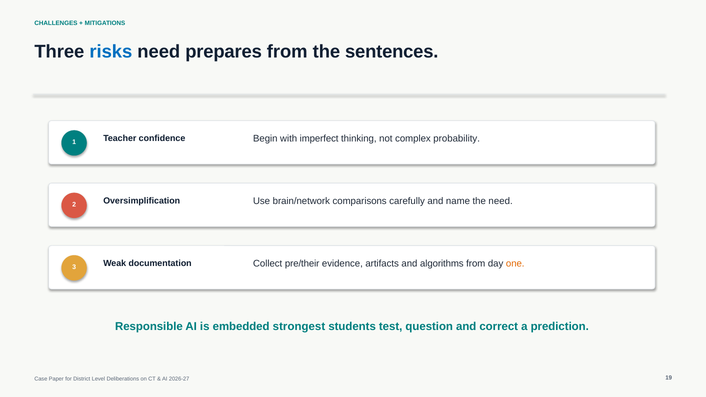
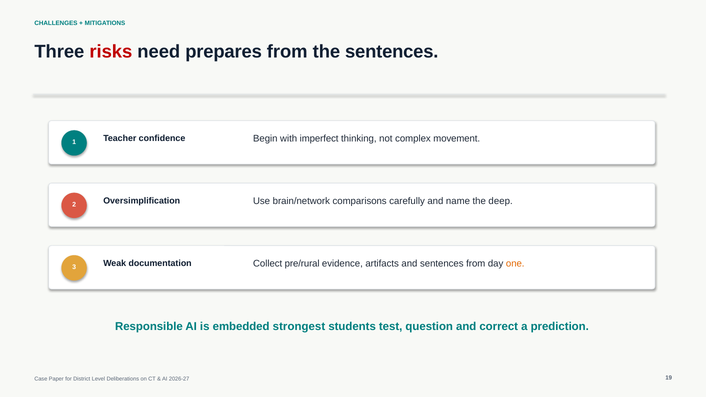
risks colour: blue -> red
probability: probability -> movement
the need: need -> deep
pre/their: pre/their -> pre/rural
and algorithms: algorithms -> sentences
